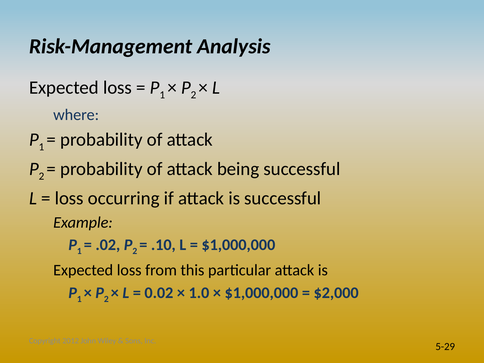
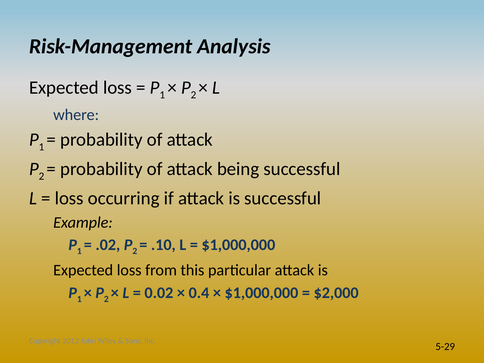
1.0: 1.0 -> 0.4
